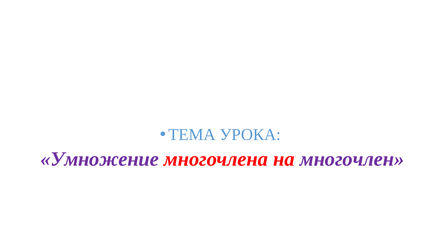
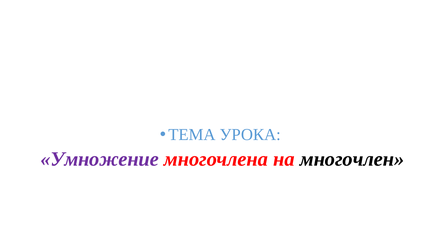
многочлен colour: purple -> black
